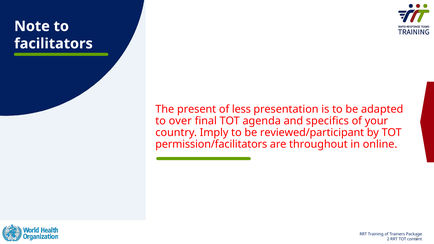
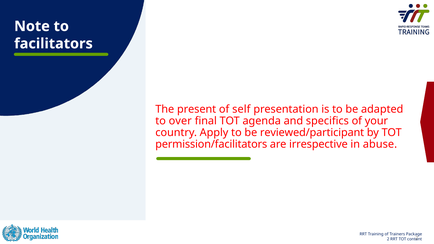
less: less -> self
Imply: Imply -> Apply
throughout: throughout -> irrespective
online: online -> abuse
